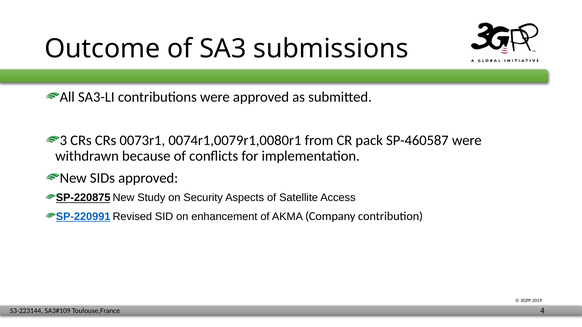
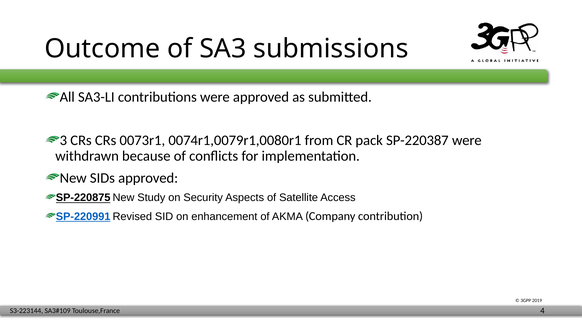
SP-460587: SP-460587 -> SP-220387
